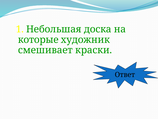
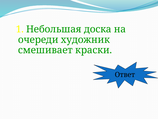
которые: которые -> очереди
